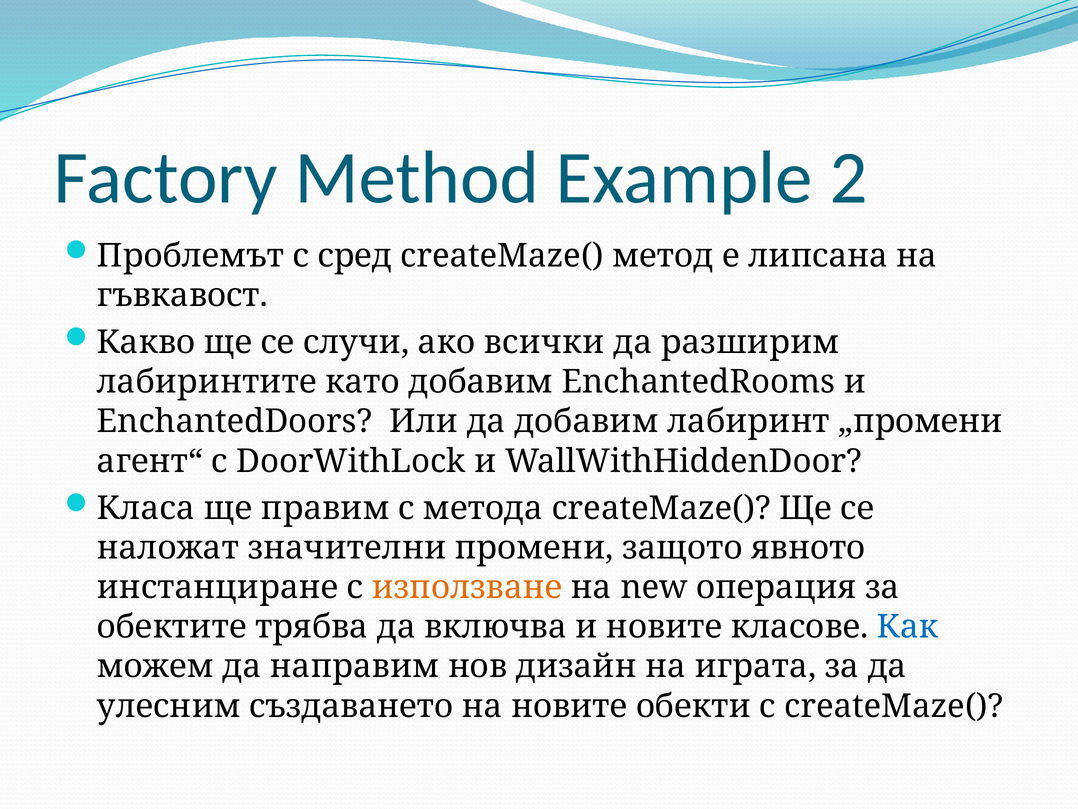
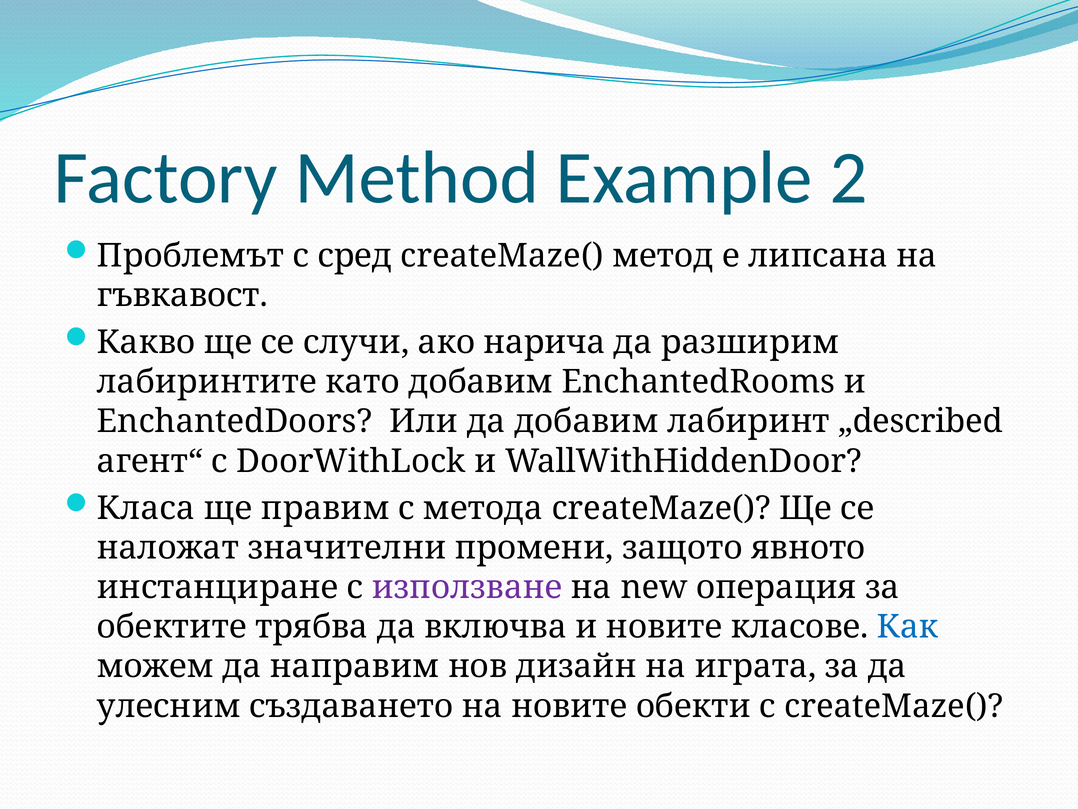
всички: всички -> нарича
„промени: „промени -> „described
използване colour: orange -> purple
